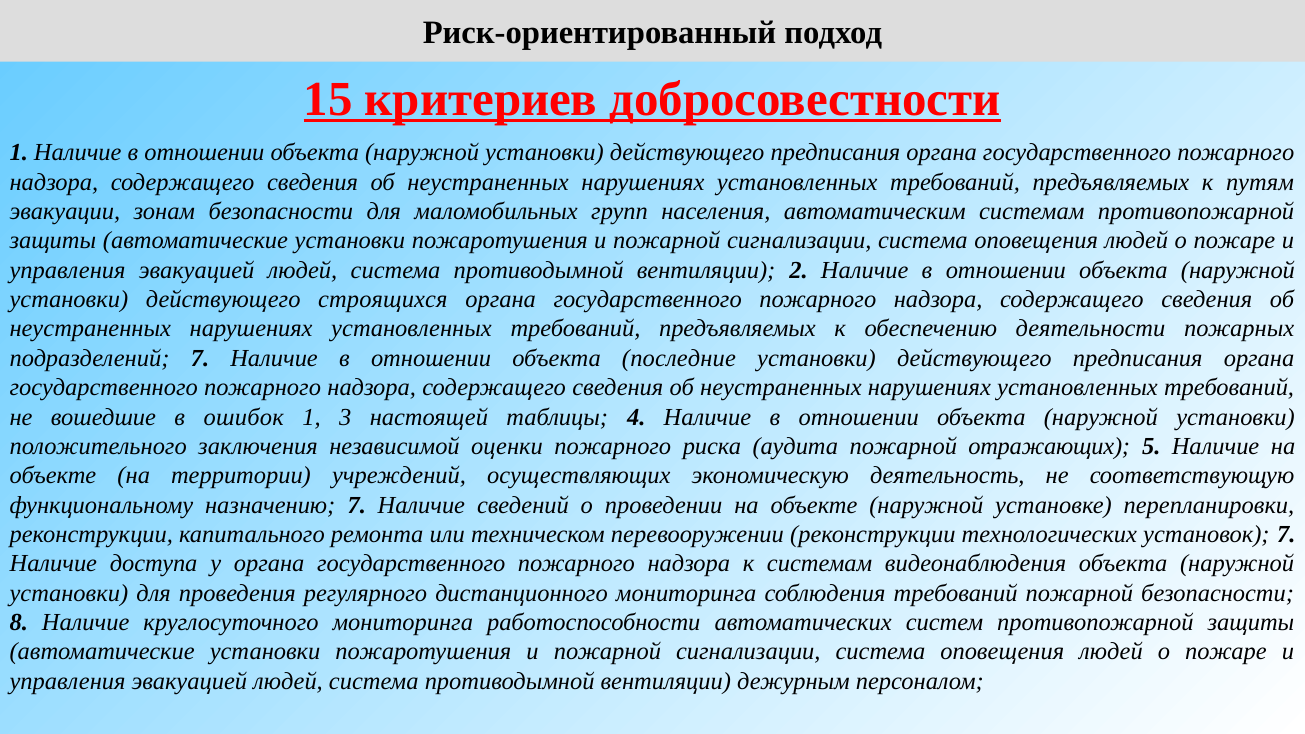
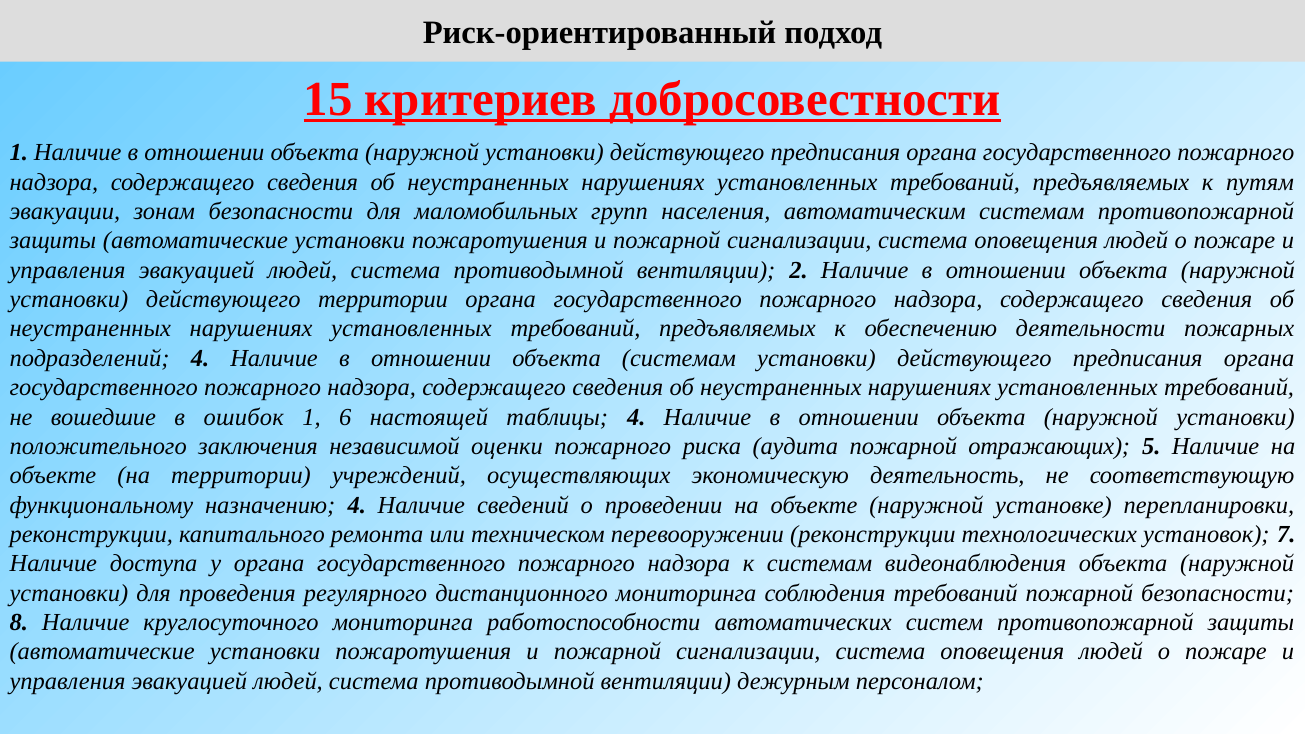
действующего строящихся: строящихся -> территории
подразделений 7: 7 -> 4
объекта последние: последние -> системам
3: 3 -> 6
назначению 7: 7 -> 4
